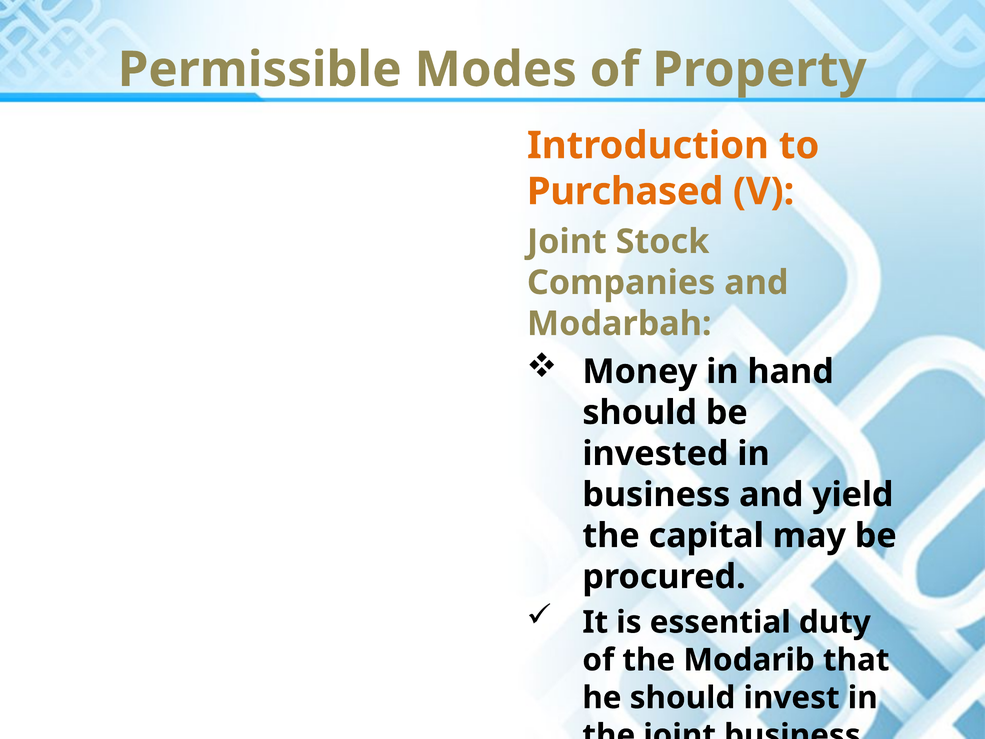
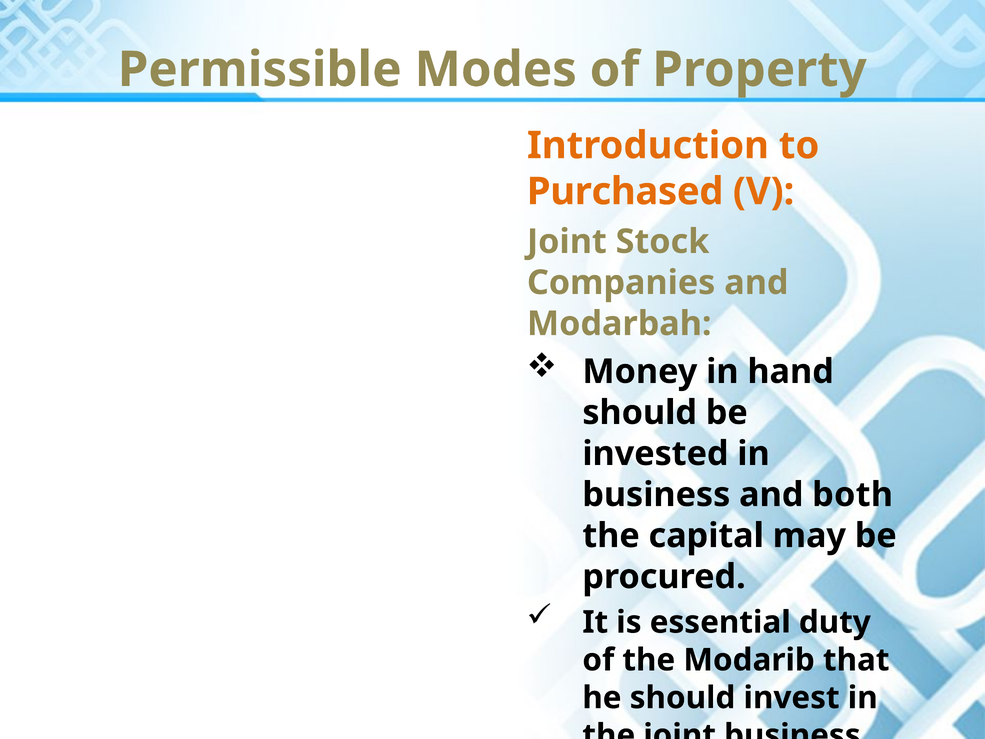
yield: yield -> both
